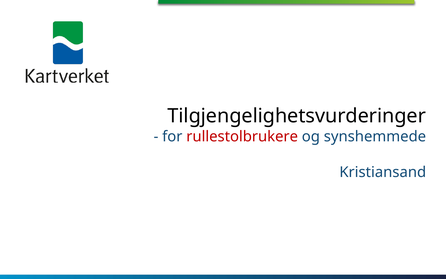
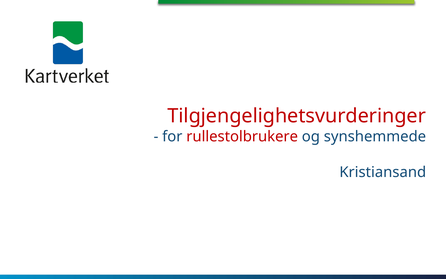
Tilgjengelighetsvurderinger colour: black -> red
